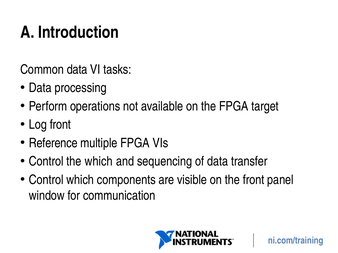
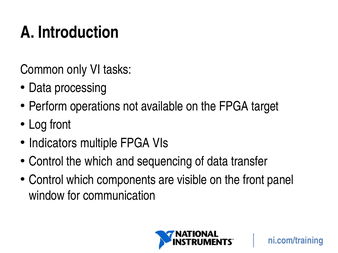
Common data: data -> only
Reference: Reference -> Indicators
